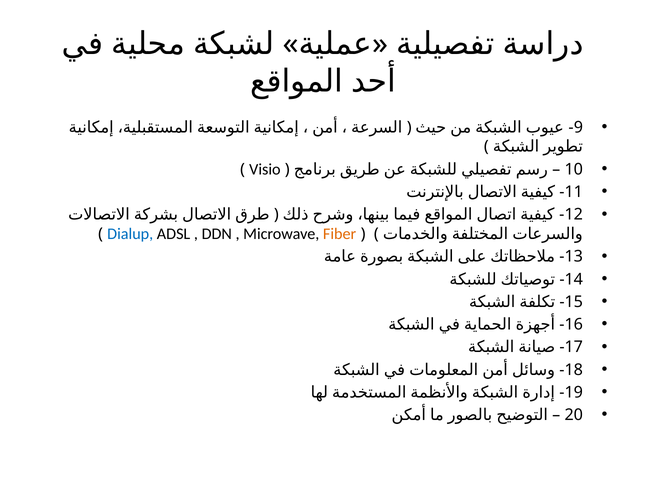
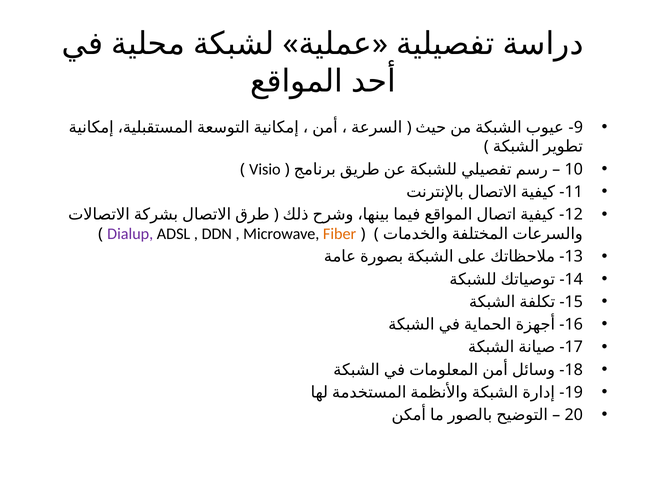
Dialup colour: blue -> purple
